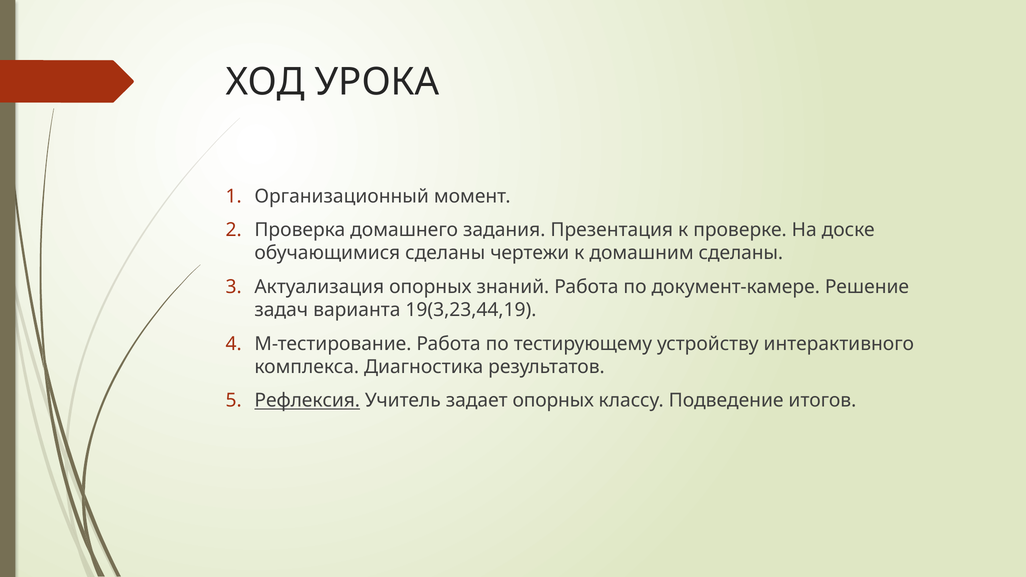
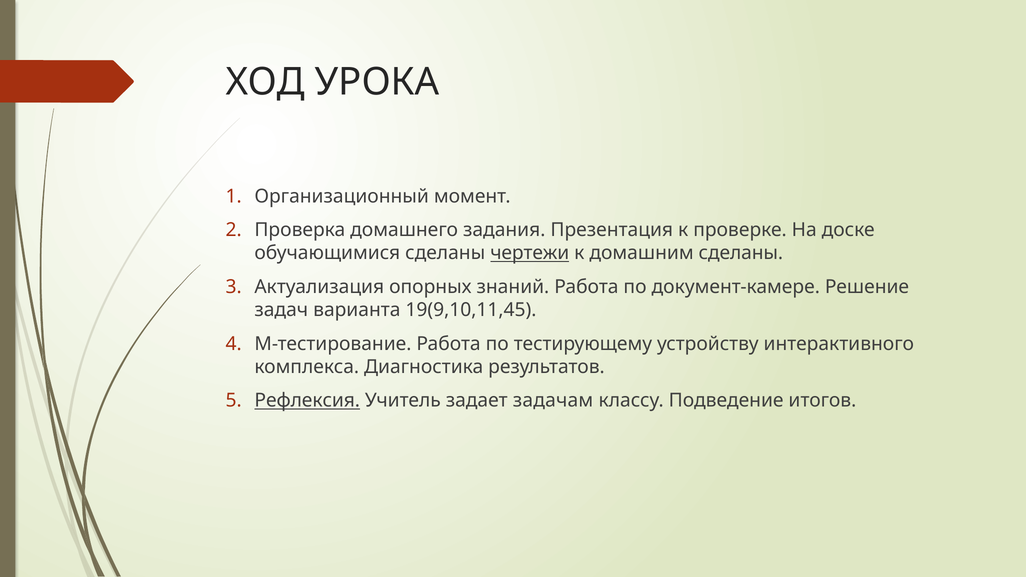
чертежи underline: none -> present
19(3,23,44,19: 19(3,23,44,19 -> 19(9,10,11,45
задает опорных: опорных -> задачам
